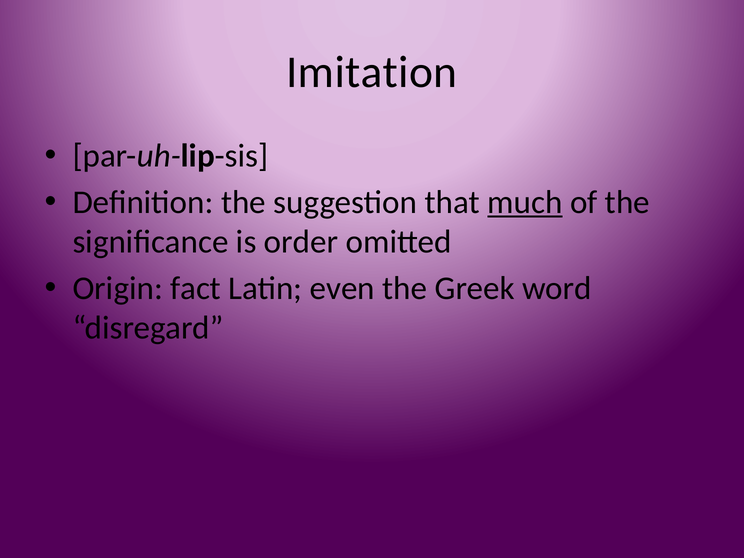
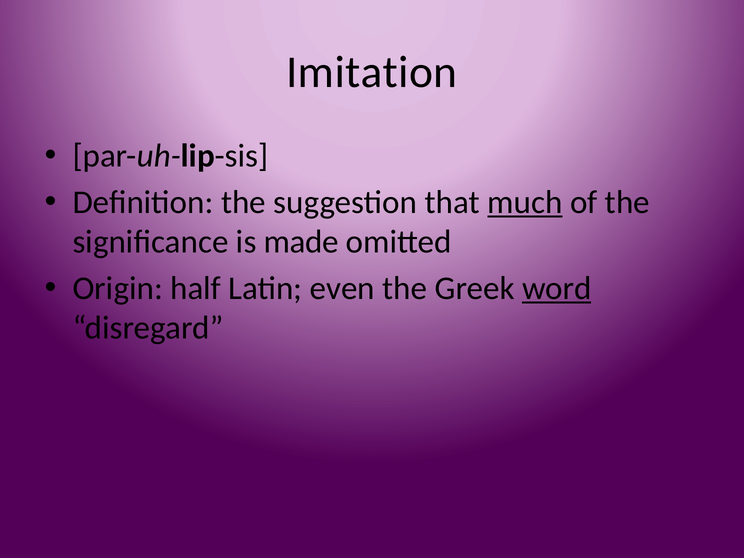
order: order -> made
fact: fact -> half
word underline: none -> present
